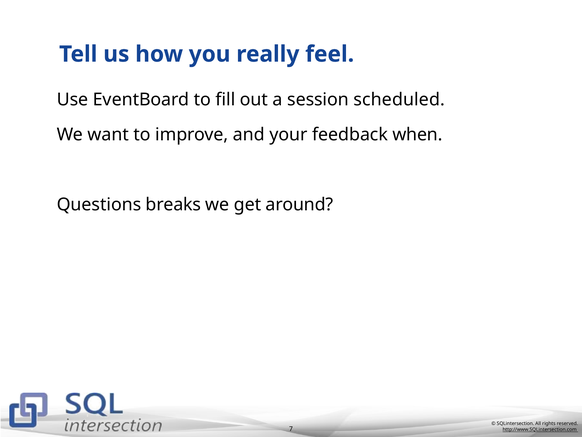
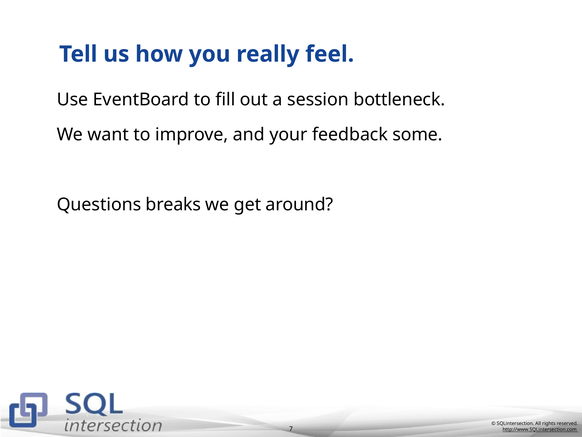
scheduled: scheduled -> bottleneck
when: when -> some
